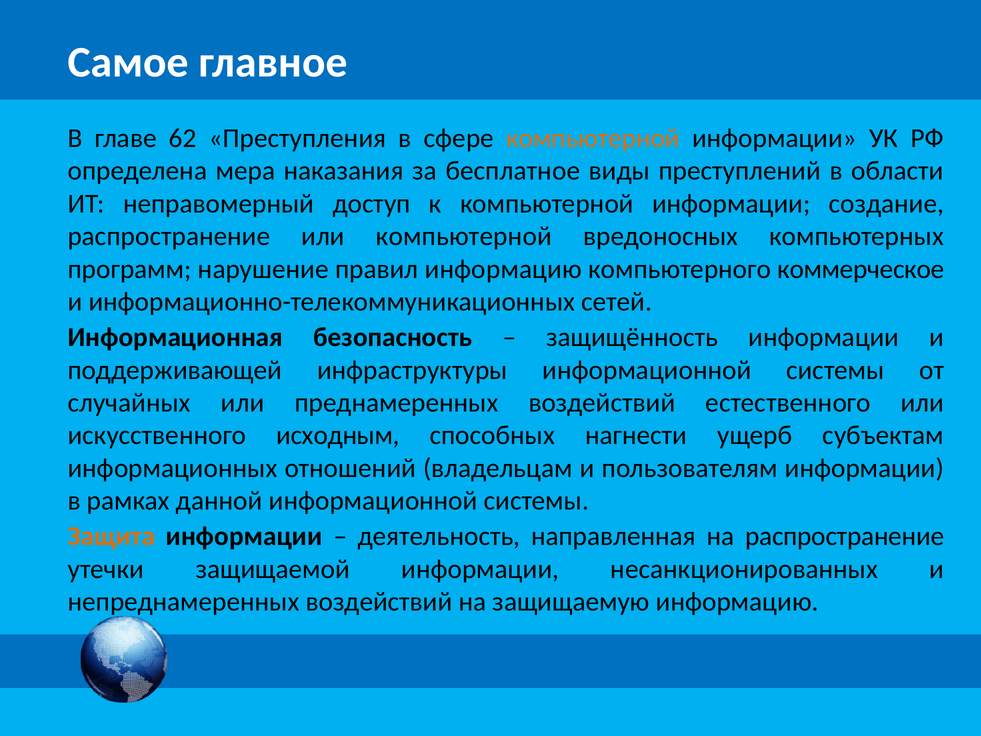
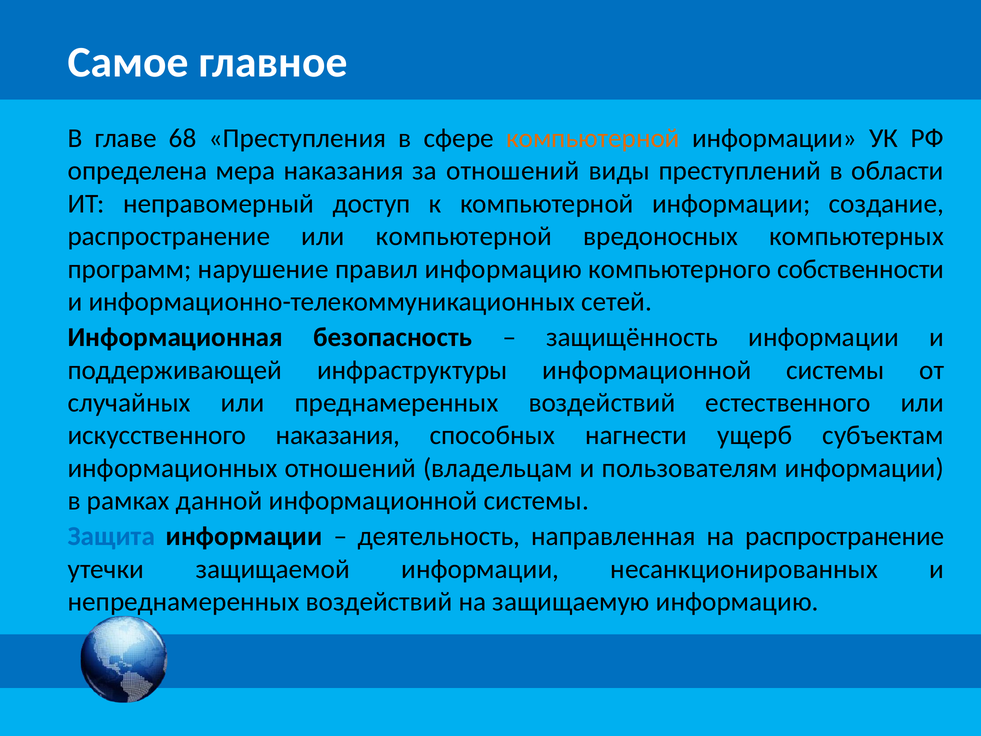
62: 62 -> 68
за бесплатное: бесплатное -> отношений
коммерческое: коммерческое -> собственности
искусственного исходным: исходным -> наказания
Защита colour: orange -> blue
